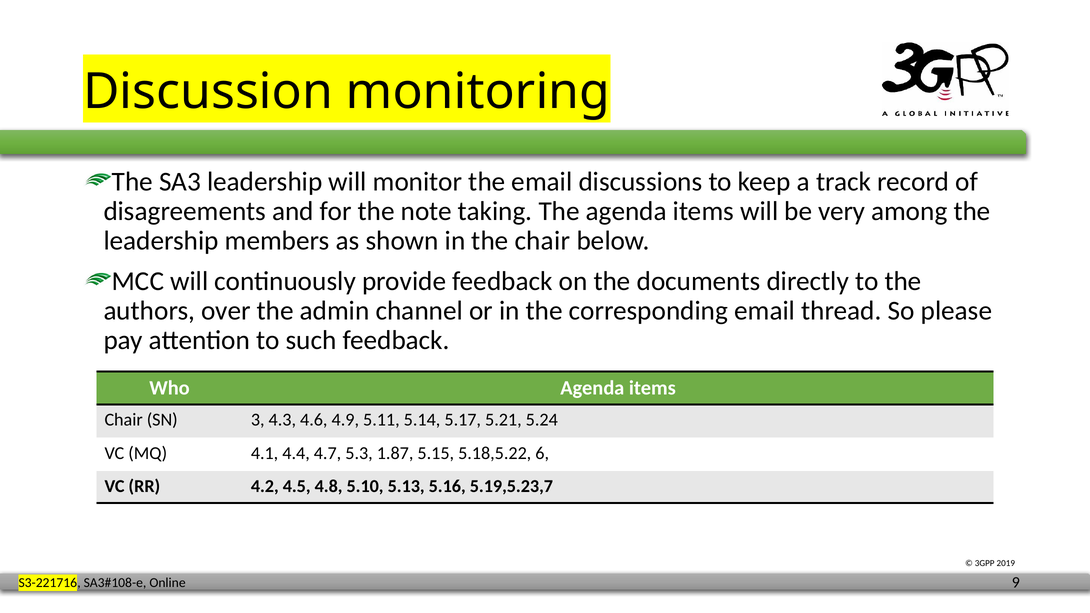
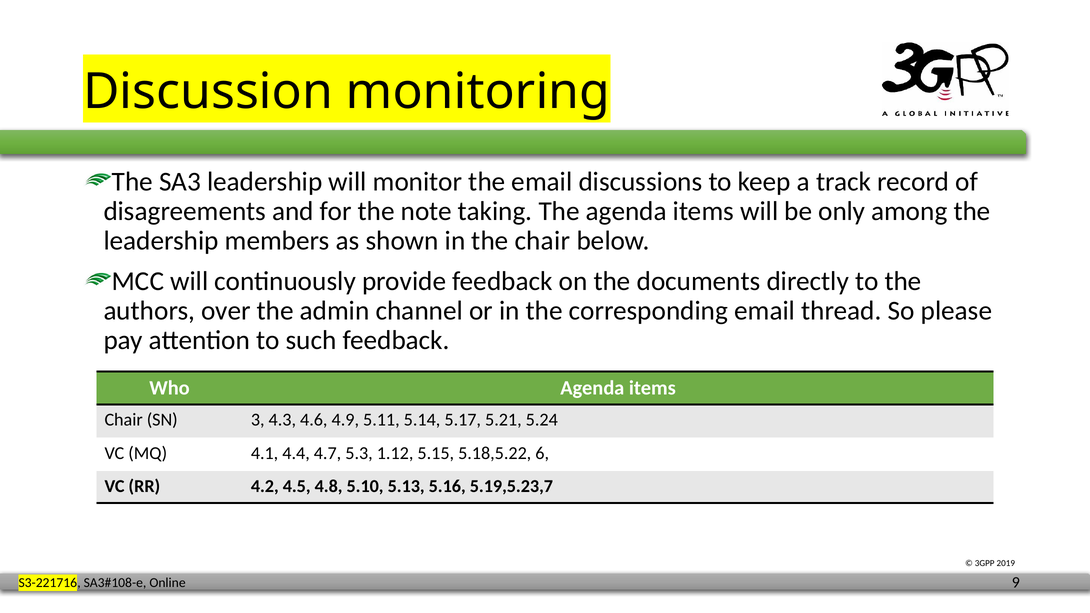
very: very -> only
1.87: 1.87 -> 1.12
